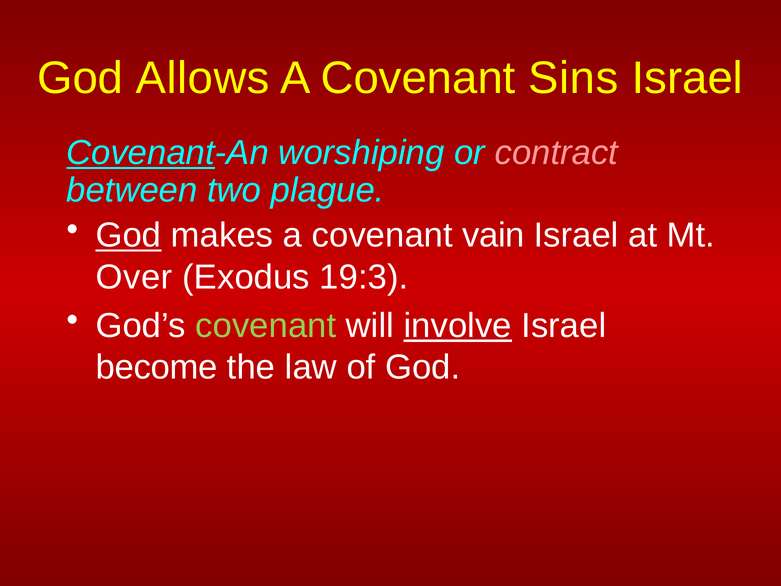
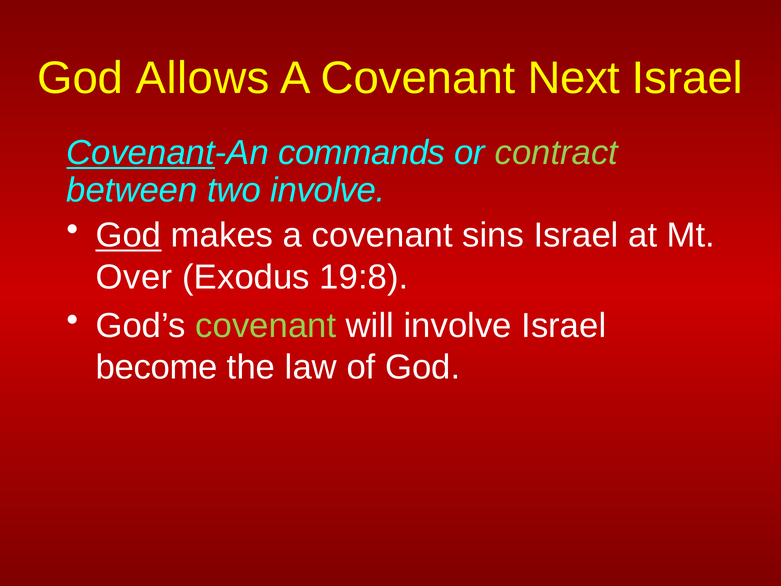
Sins: Sins -> Next
worshiping: worshiping -> commands
contract colour: pink -> light green
two plague: plague -> involve
vain: vain -> sins
19:3: 19:3 -> 19:8
involve at (458, 326) underline: present -> none
